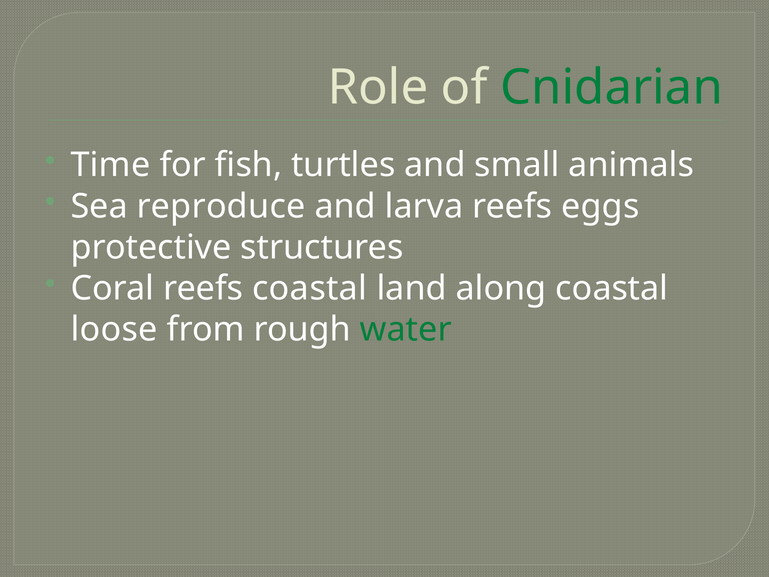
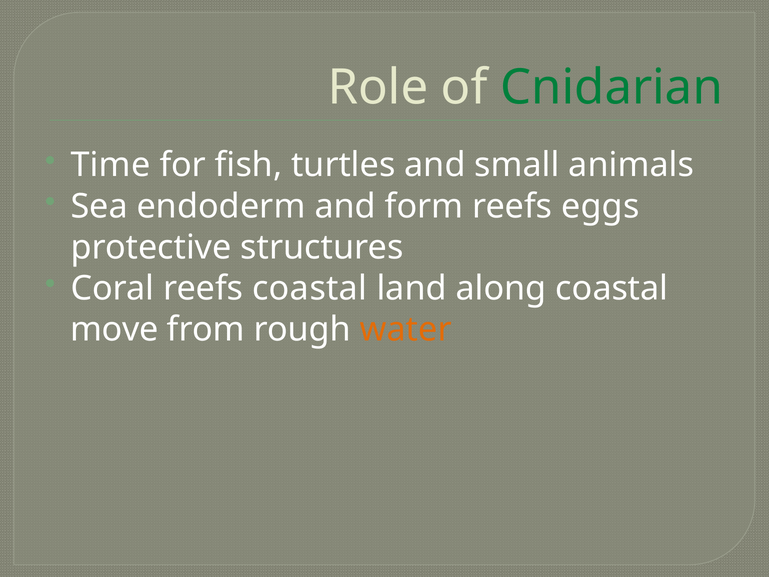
reproduce: reproduce -> endoderm
larva: larva -> form
loose: loose -> move
water colour: green -> orange
